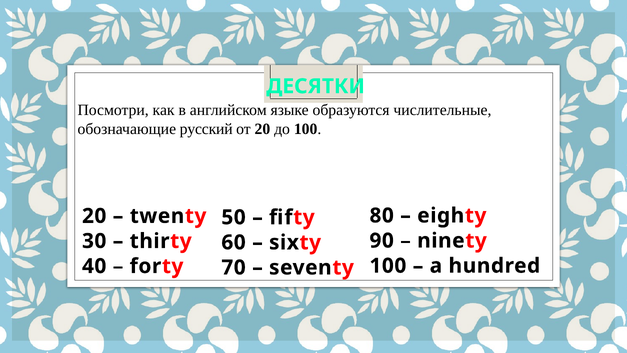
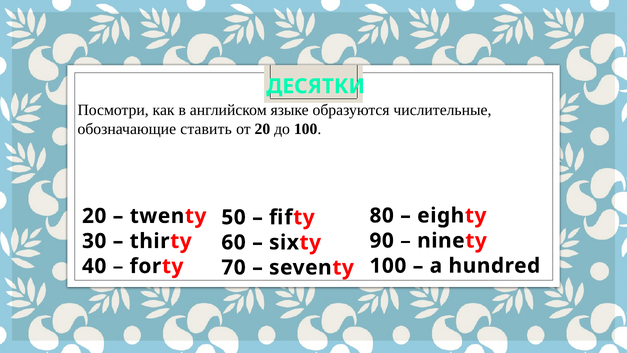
русский: русский -> ставить
